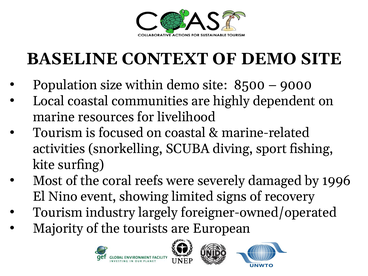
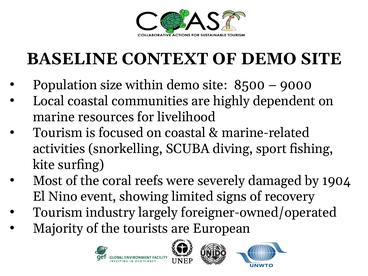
1996: 1996 -> 1904
